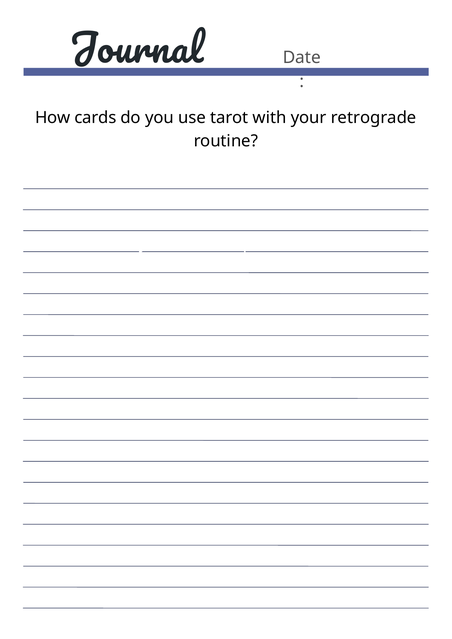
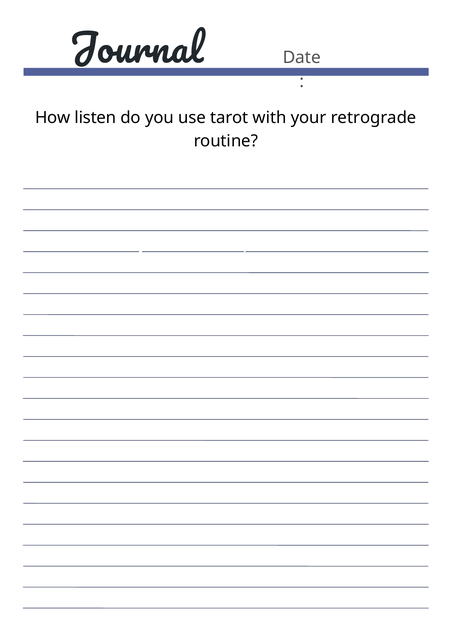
cards: cards -> listen
